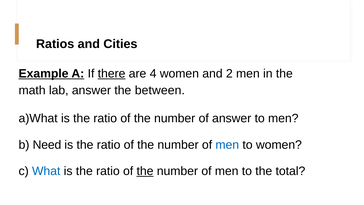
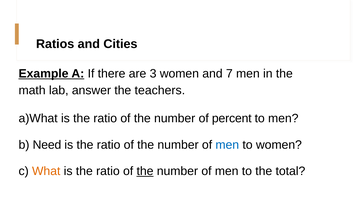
there underline: present -> none
4: 4 -> 3
2: 2 -> 7
between: between -> teachers
of answer: answer -> percent
What colour: blue -> orange
